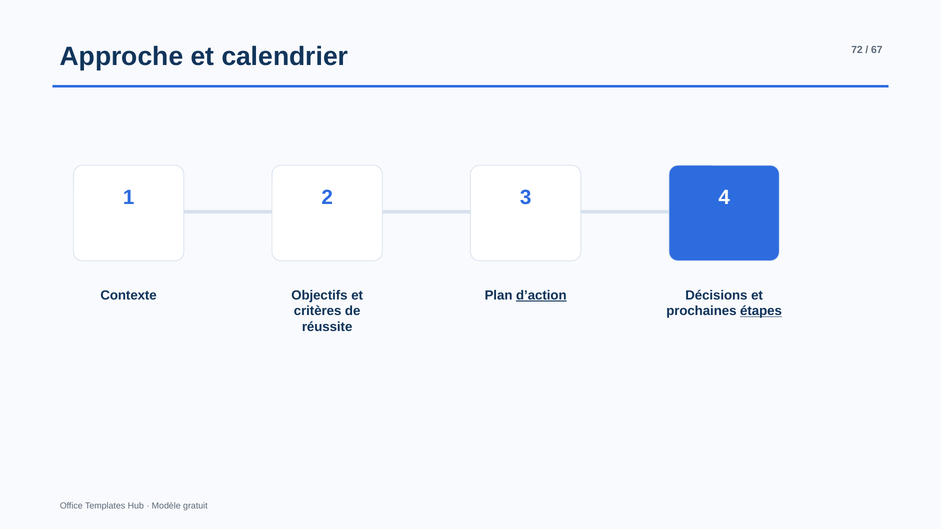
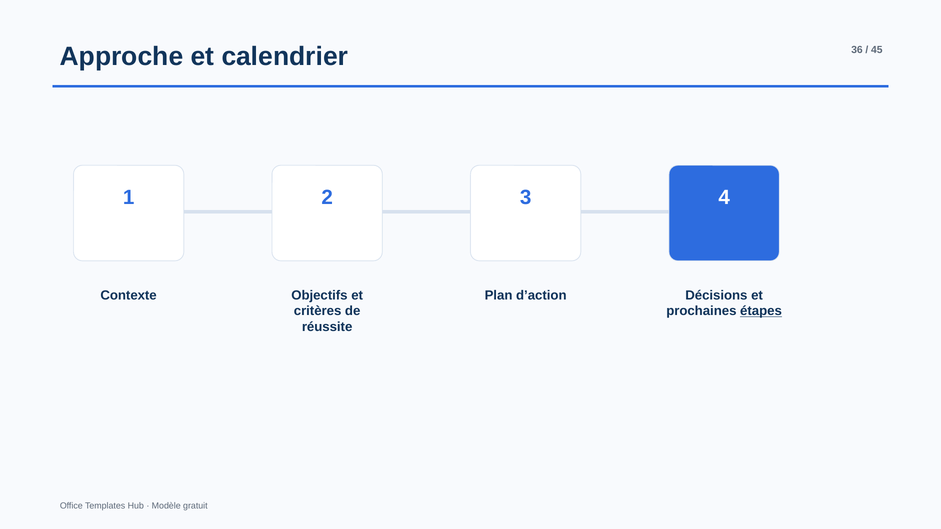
72: 72 -> 36
67: 67 -> 45
d’action underline: present -> none
